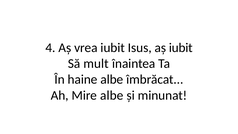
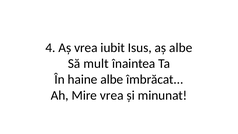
aș iubit: iubit -> albe
Mire albe: albe -> vrea
